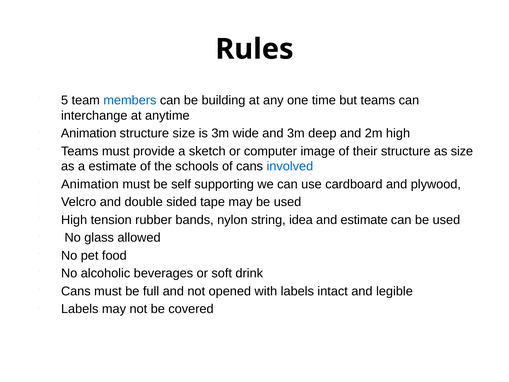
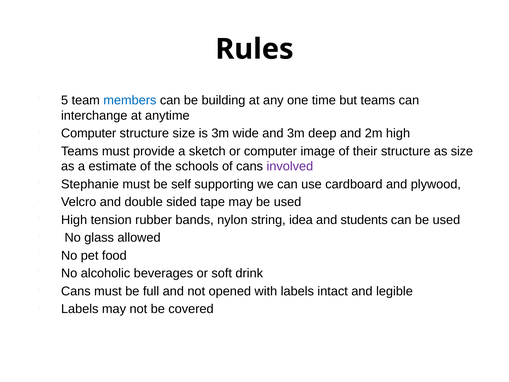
Animation at (89, 133): Animation -> Computer
involved colour: blue -> purple
Animation at (90, 184): Animation -> Stephanie
and estimate: estimate -> students
